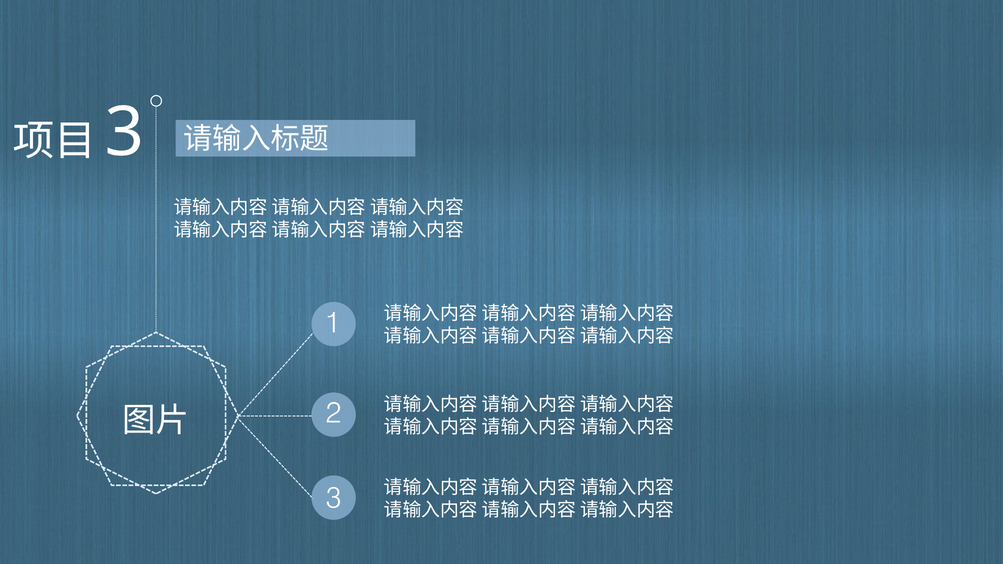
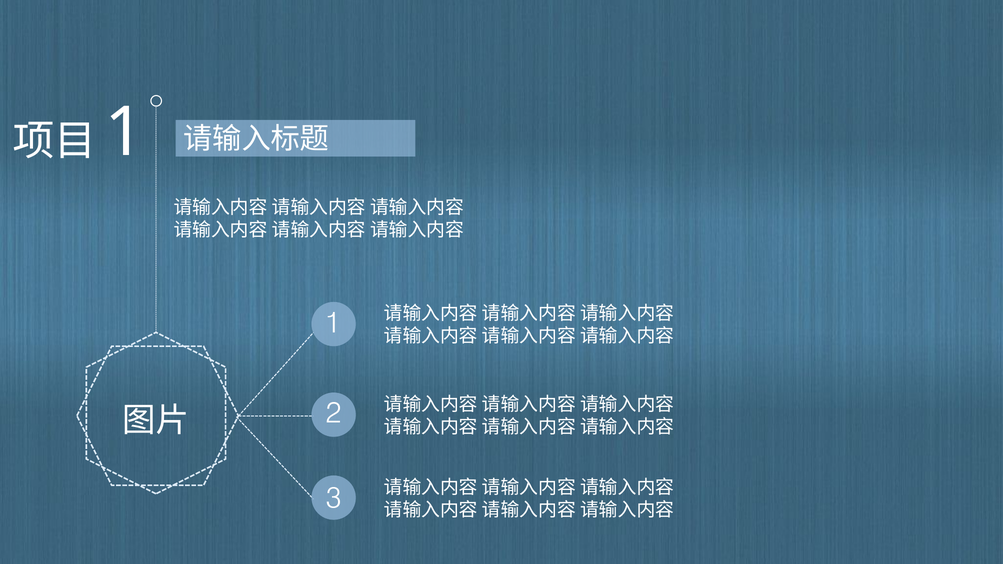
3 at (125, 132): 3 -> 1
